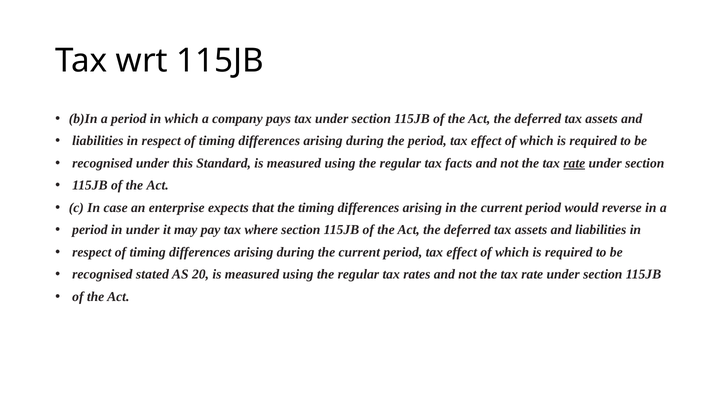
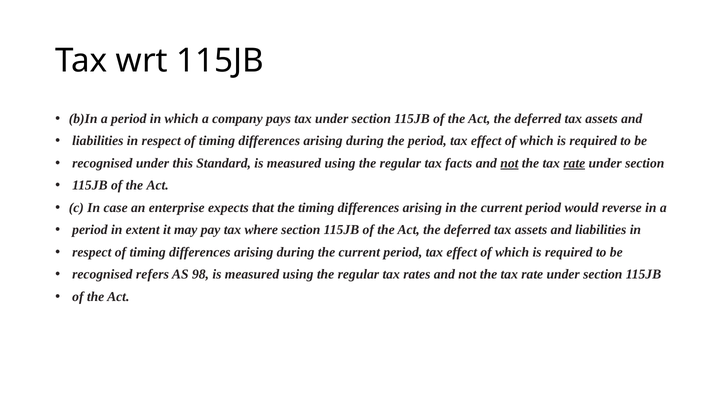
not at (509, 163) underline: none -> present
in under: under -> extent
stated: stated -> refers
20: 20 -> 98
